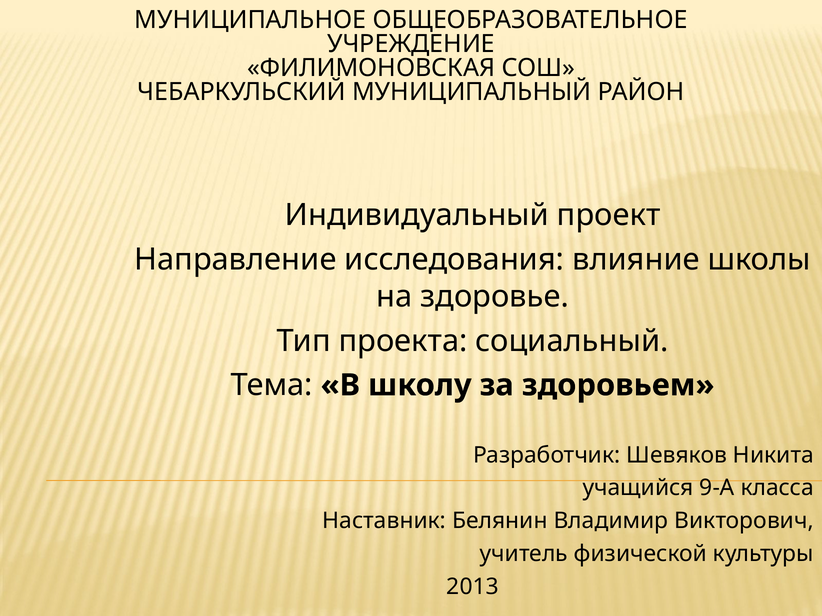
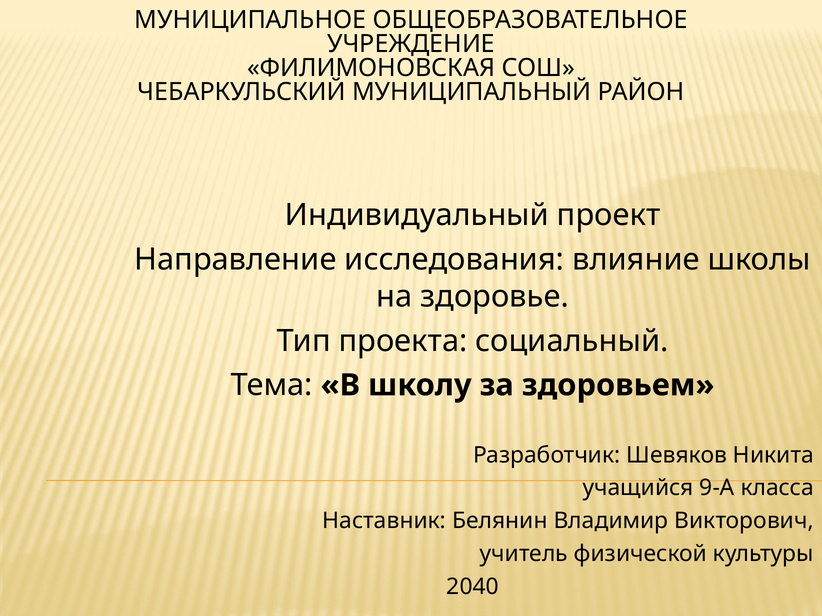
2013: 2013 -> 2040
